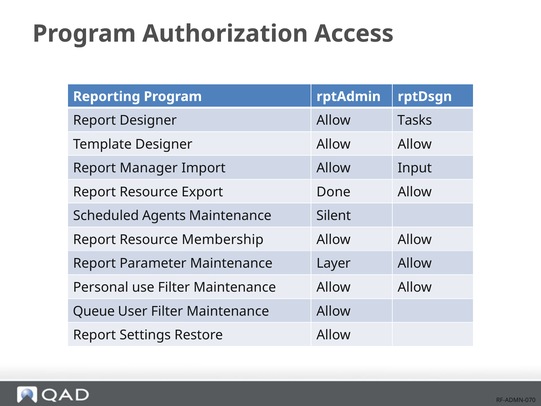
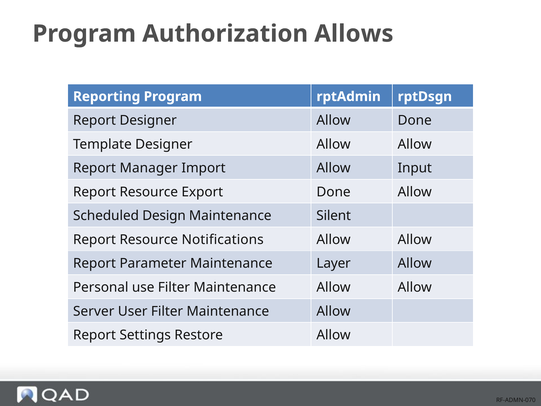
Access: Access -> Allows
Allow Tasks: Tasks -> Done
Agents: Agents -> Design
Membership: Membership -> Notifications
Queue: Queue -> Server
